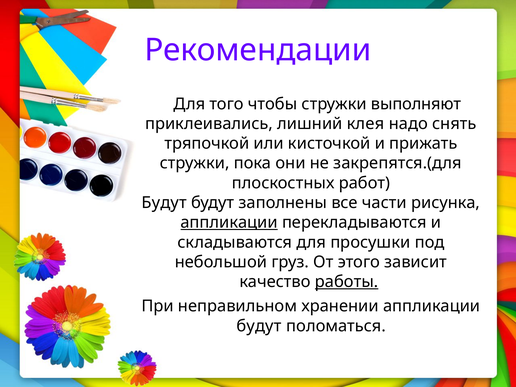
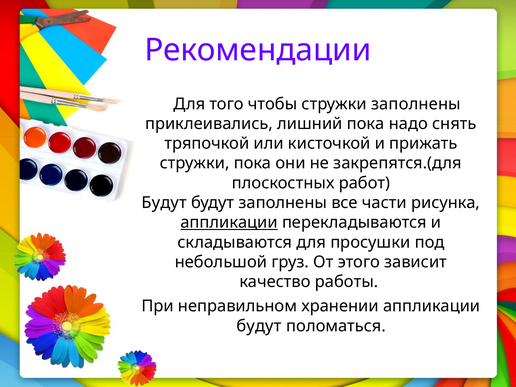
стружки выполняют: выполняют -> заполнены
лишний клея: клея -> пока
работы underline: present -> none
